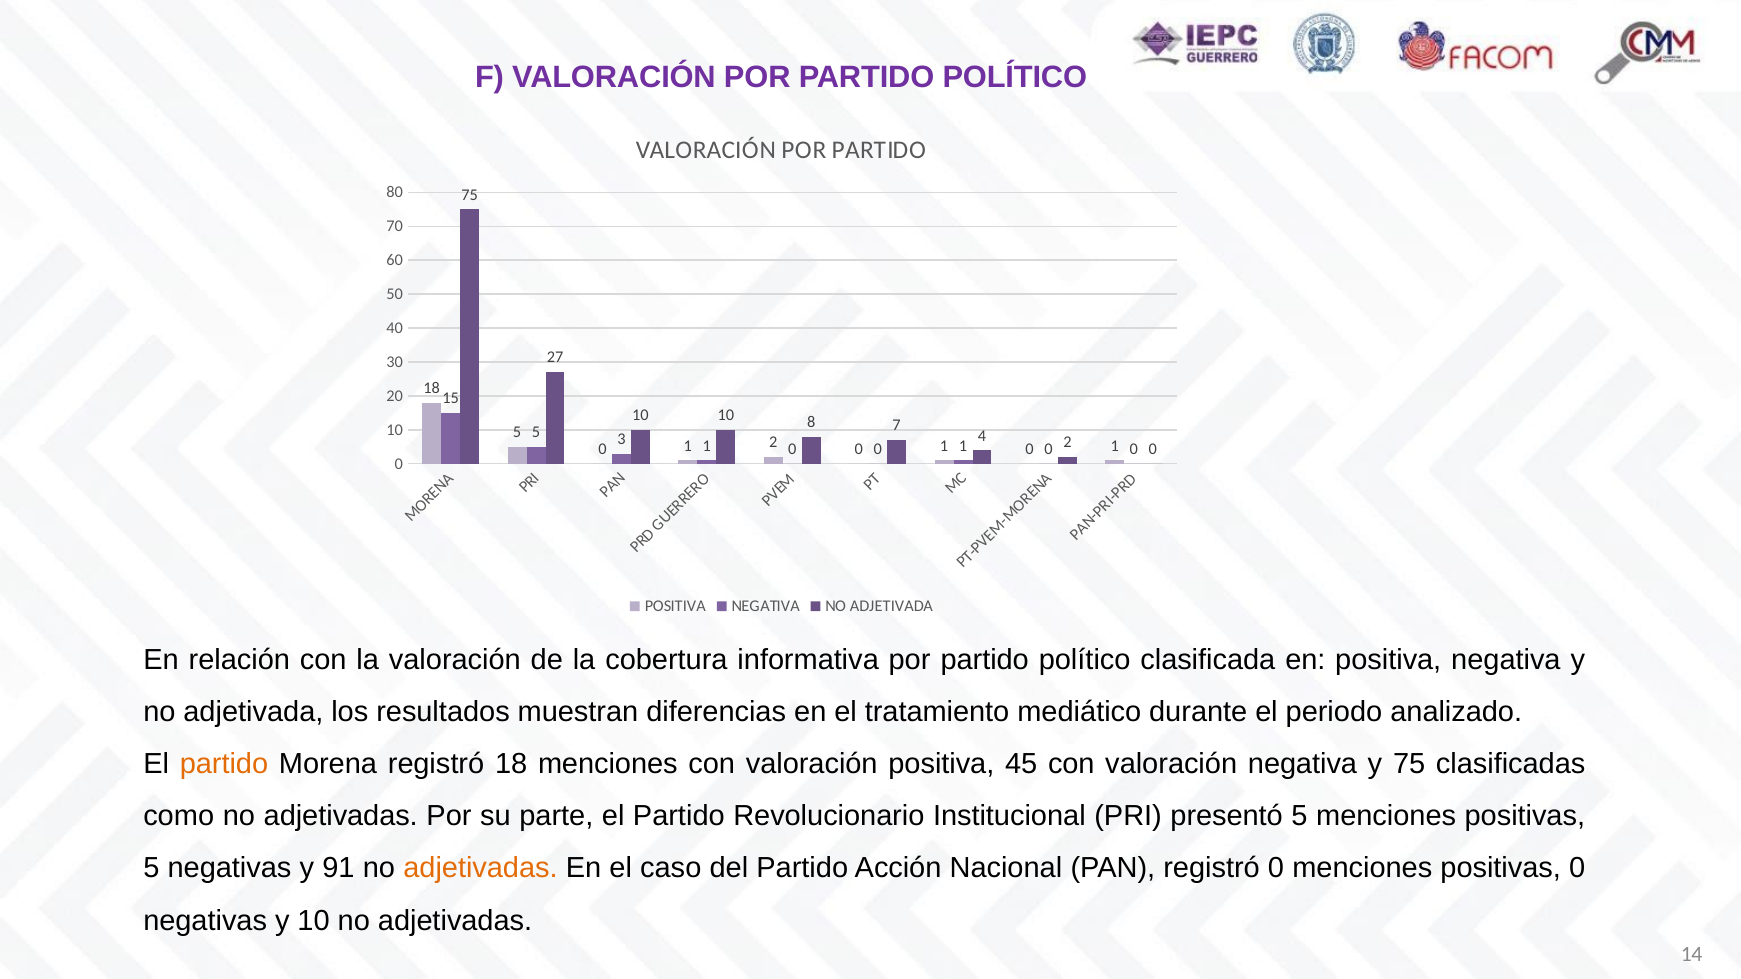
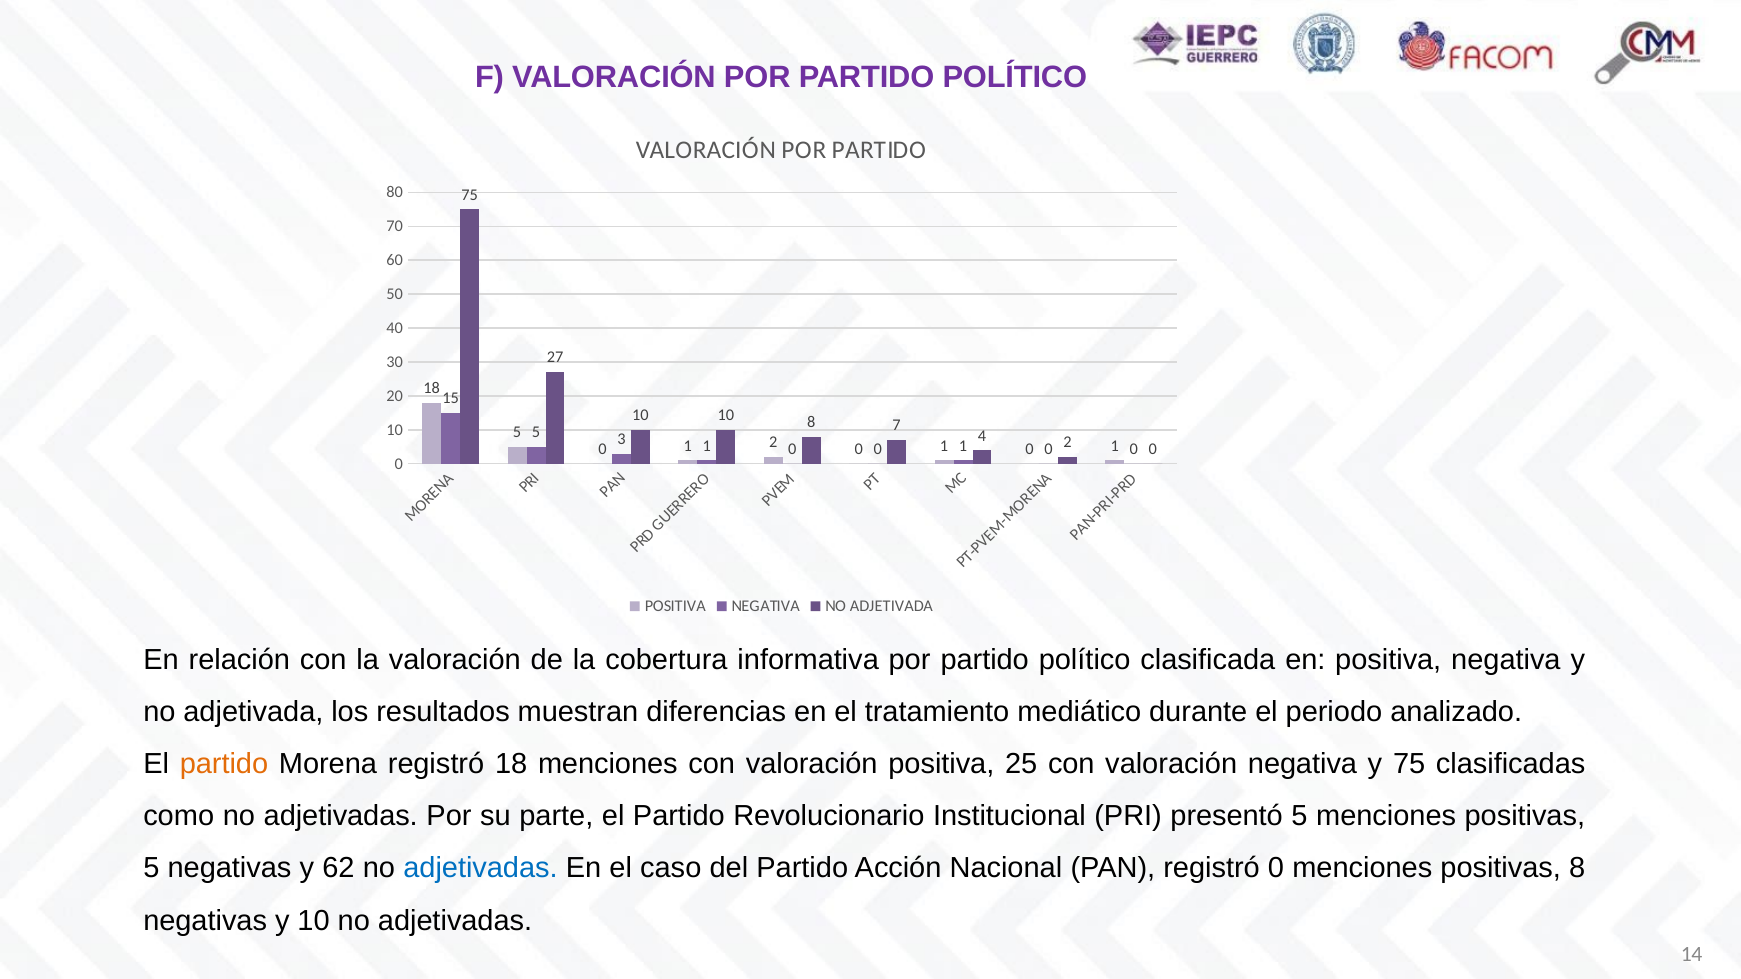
45: 45 -> 25
91: 91 -> 62
adjetivadas at (480, 869) colour: orange -> blue
positivas 0: 0 -> 8
